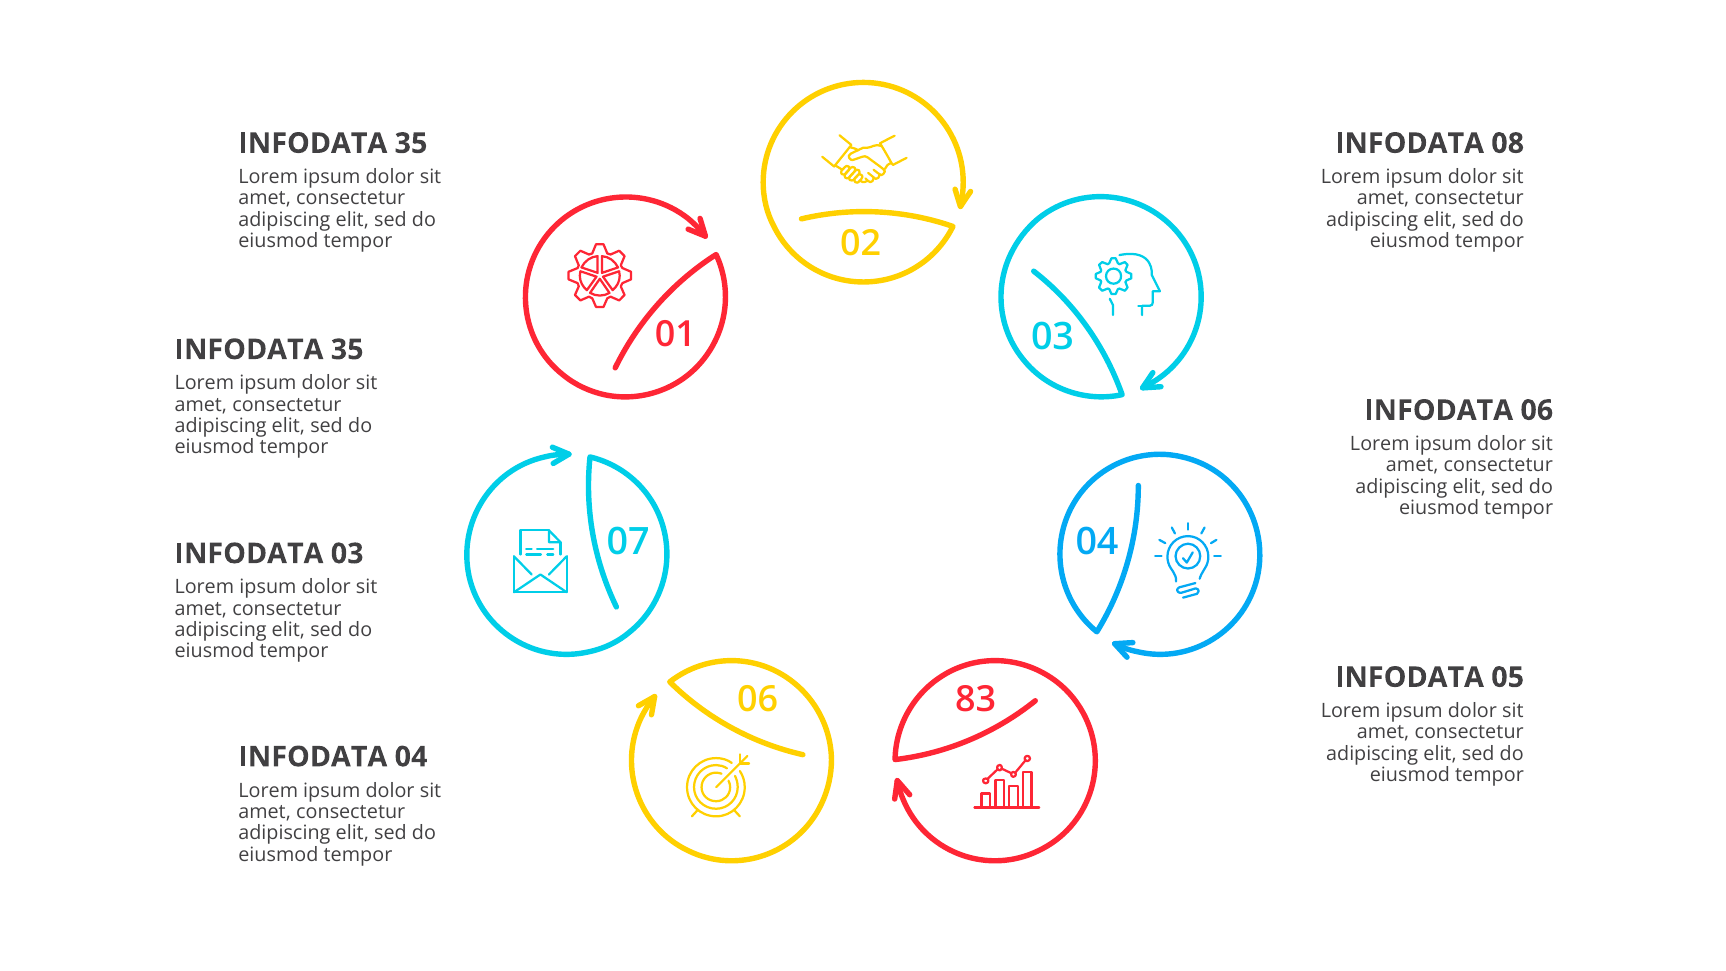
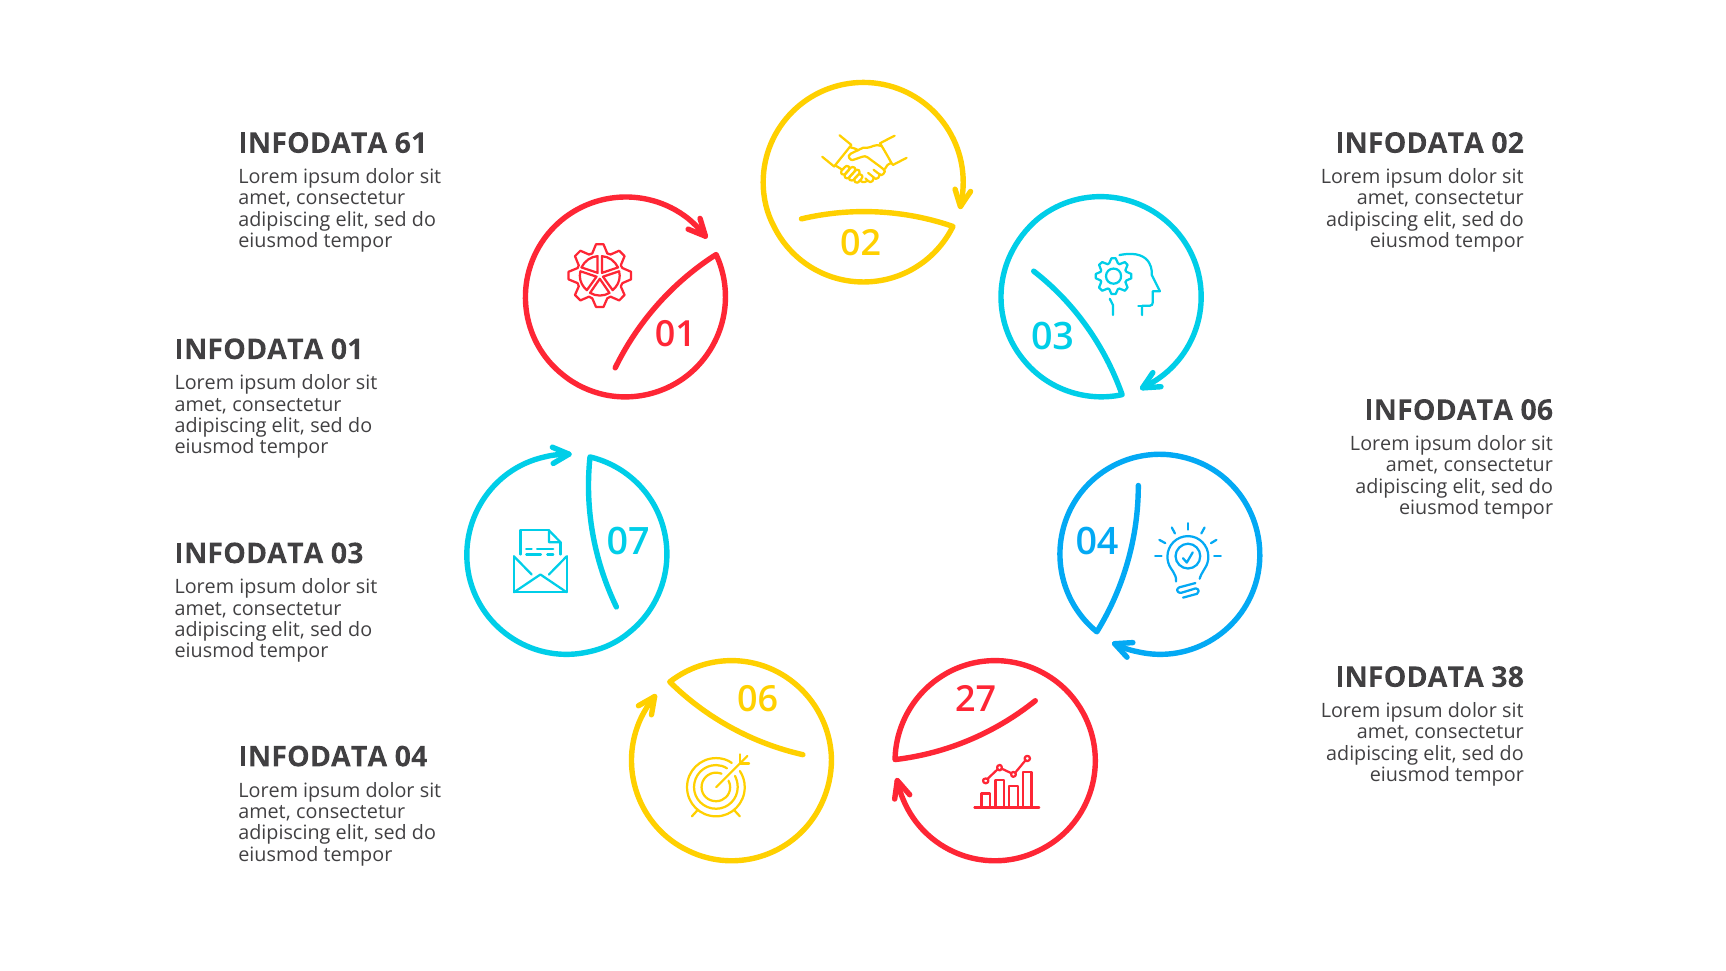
35 at (411, 143): 35 -> 61
INFODATA 08: 08 -> 02
35 at (347, 350): 35 -> 01
05: 05 -> 38
83: 83 -> 27
